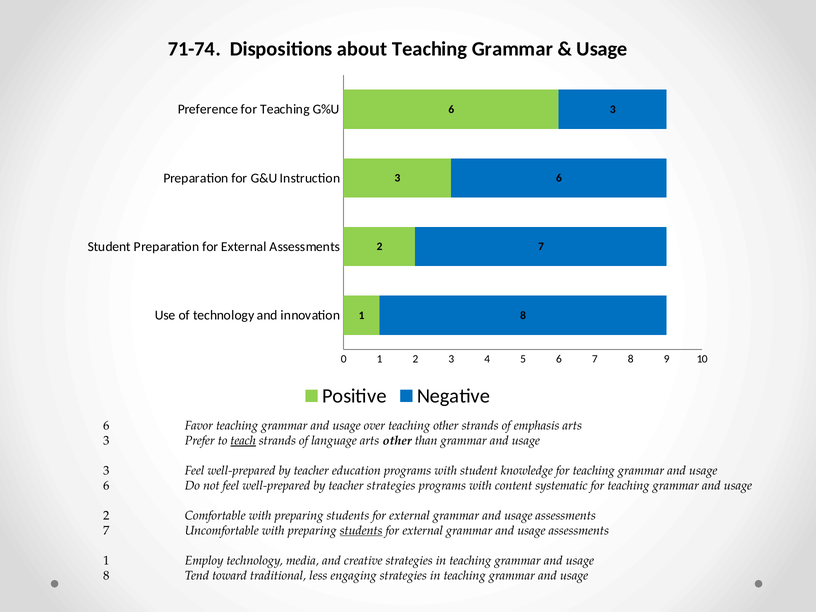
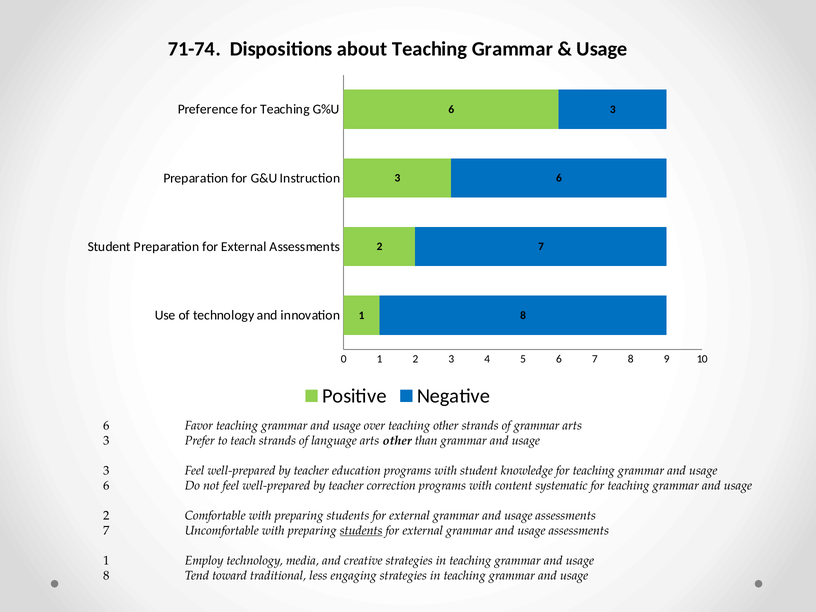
of emphasis: emphasis -> grammar
teach underline: present -> none
teacher strategies: strategies -> correction
